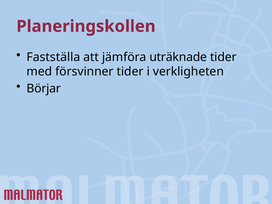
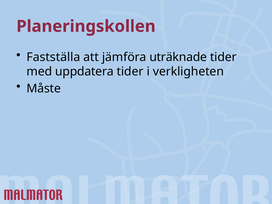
försvinner: försvinner -> uppdatera
Börjar: Börjar -> Måste
